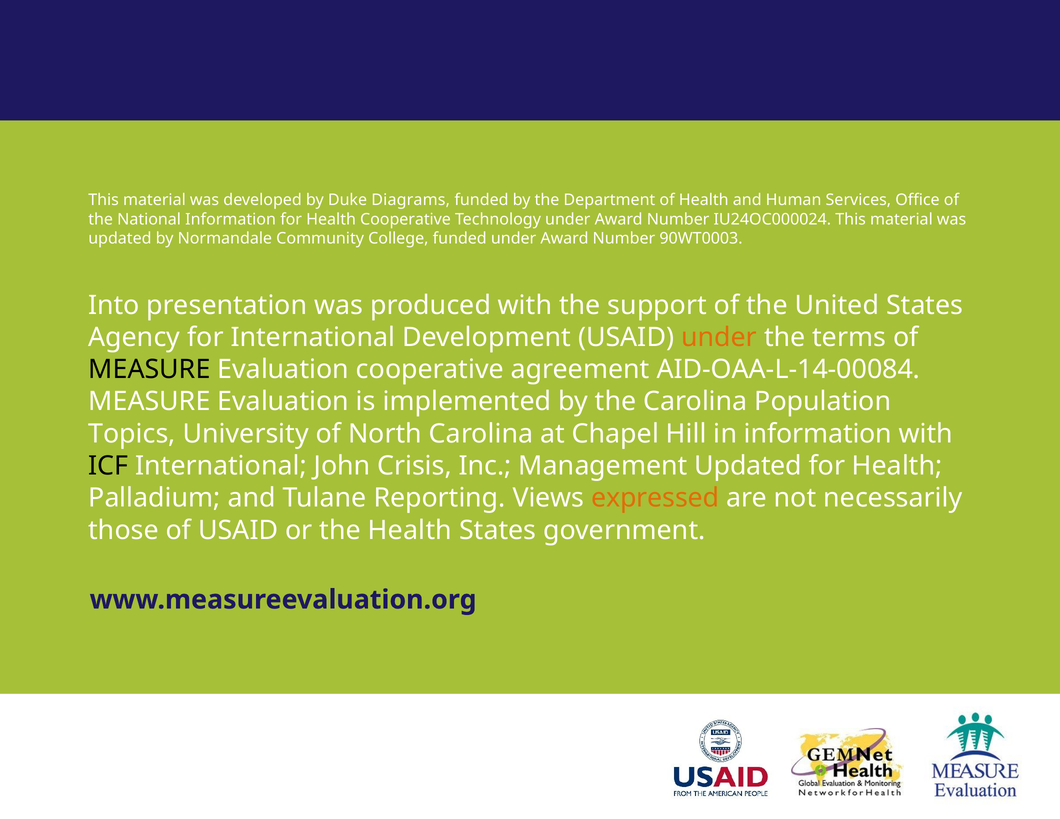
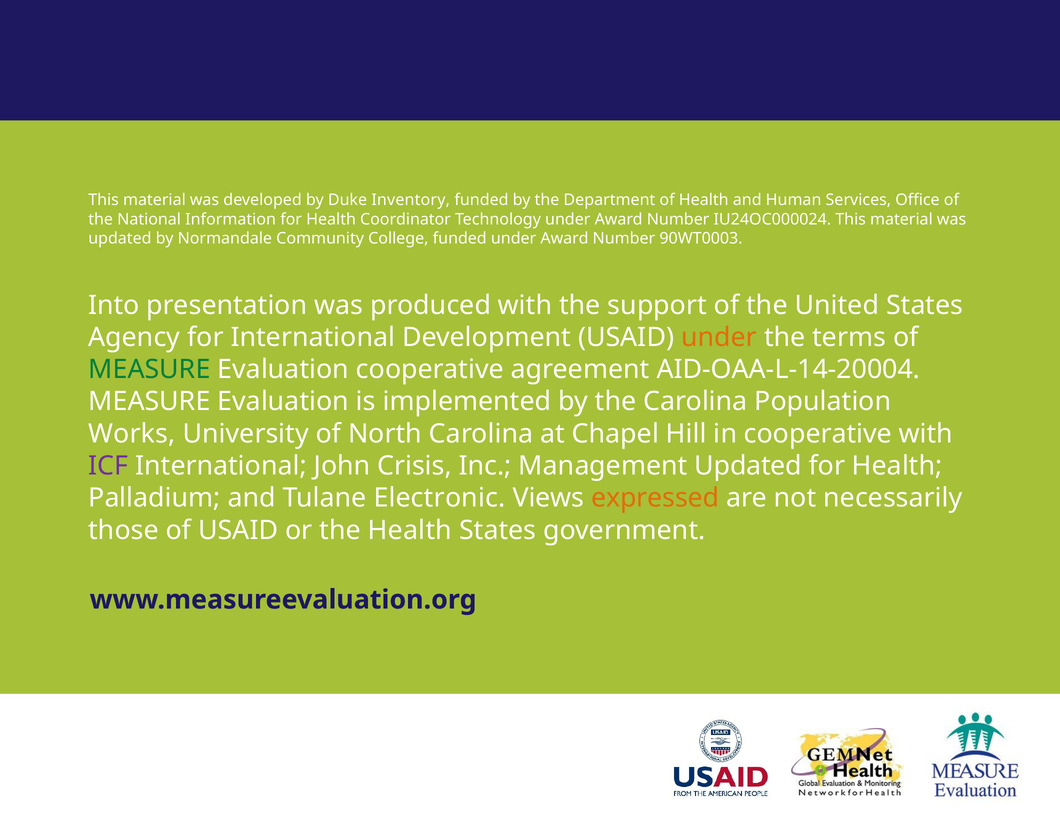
Diagrams: Diagrams -> Inventory
Health Cooperative: Cooperative -> Coordinator
MEASURE at (149, 370) colour: black -> green
AID-OAA-L-14-00084: AID-OAA-L-14-00084 -> AID-OAA-L-14-20004
Topics: Topics -> Works
in information: information -> cooperative
ICF colour: black -> purple
Reporting: Reporting -> Electronic
